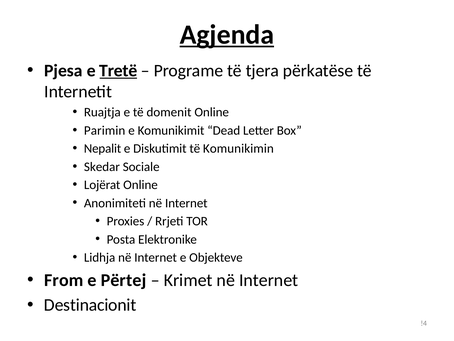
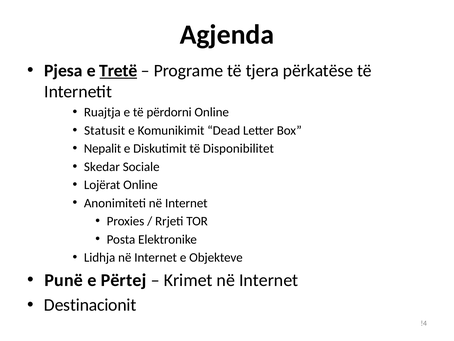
Agjenda underline: present -> none
domenit: domenit -> përdorni
Parimin: Parimin -> Statusit
Komunikimin: Komunikimin -> Disponibilitet
From: From -> Punë
